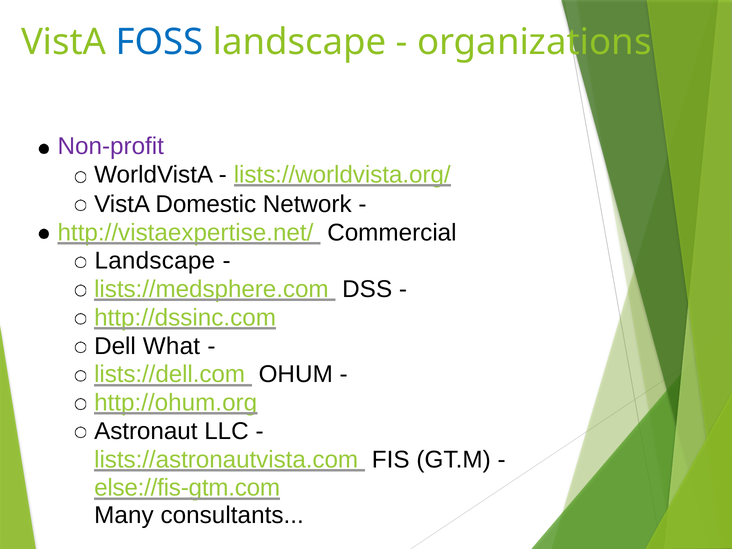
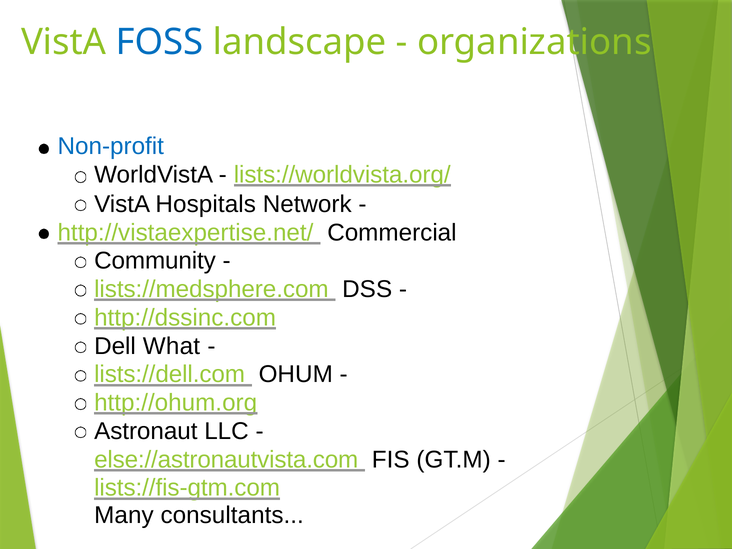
Non-profit colour: purple -> blue
Domestic: Domestic -> Hospitals
Landscape at (155, 261): Landscape -> Community
lists://astronautvista.com: lists://astronautvista.com -> else://astronautvista.com
else://fis-gtm.com: else://fis-gtm.com -> lists://fis-gtm.com
